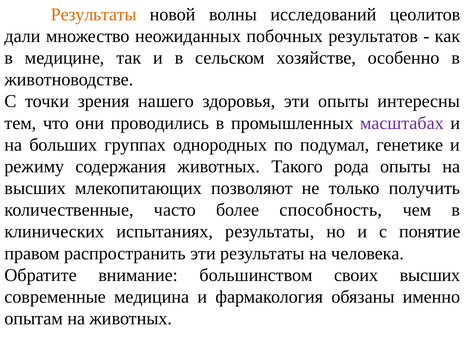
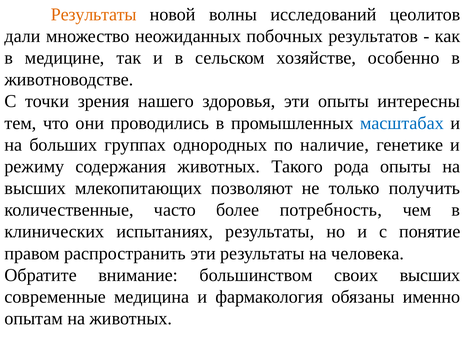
масштабах colour: purple -> blue
подумал: подумал -> наличие
способность: способность -> потребность
